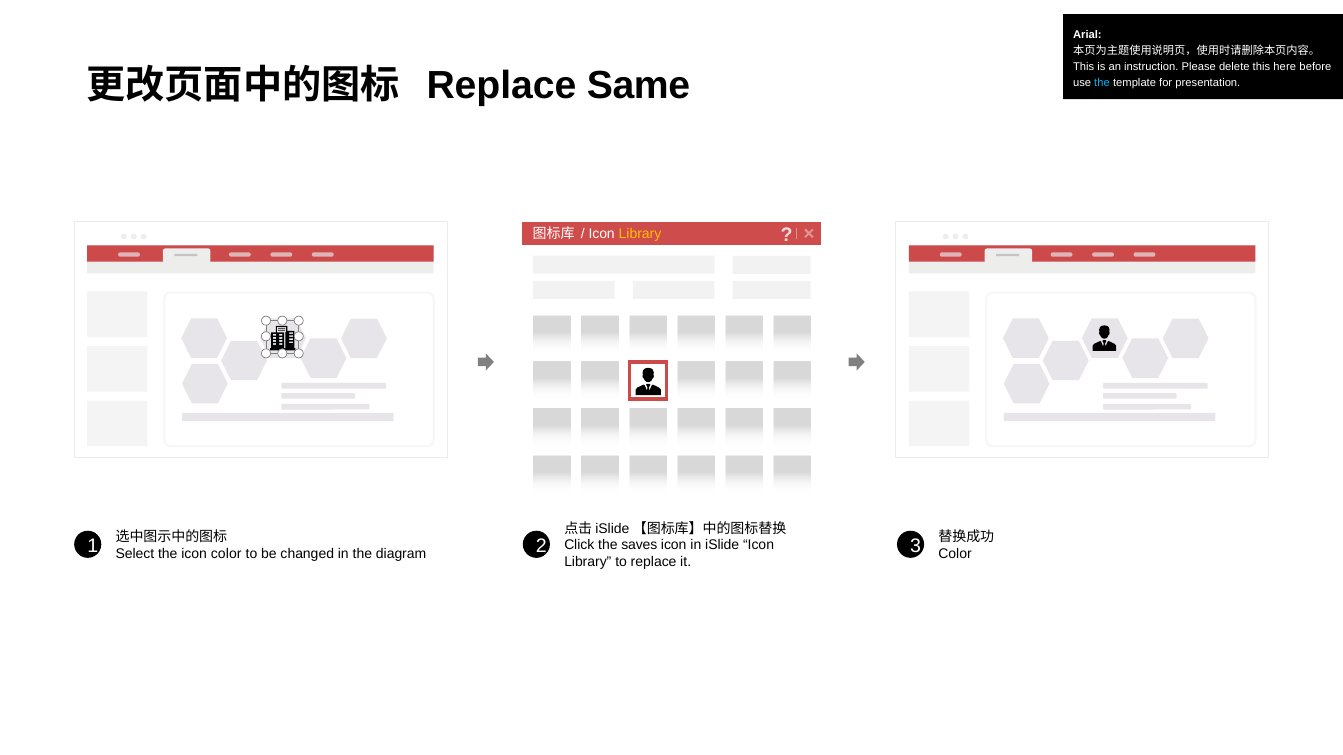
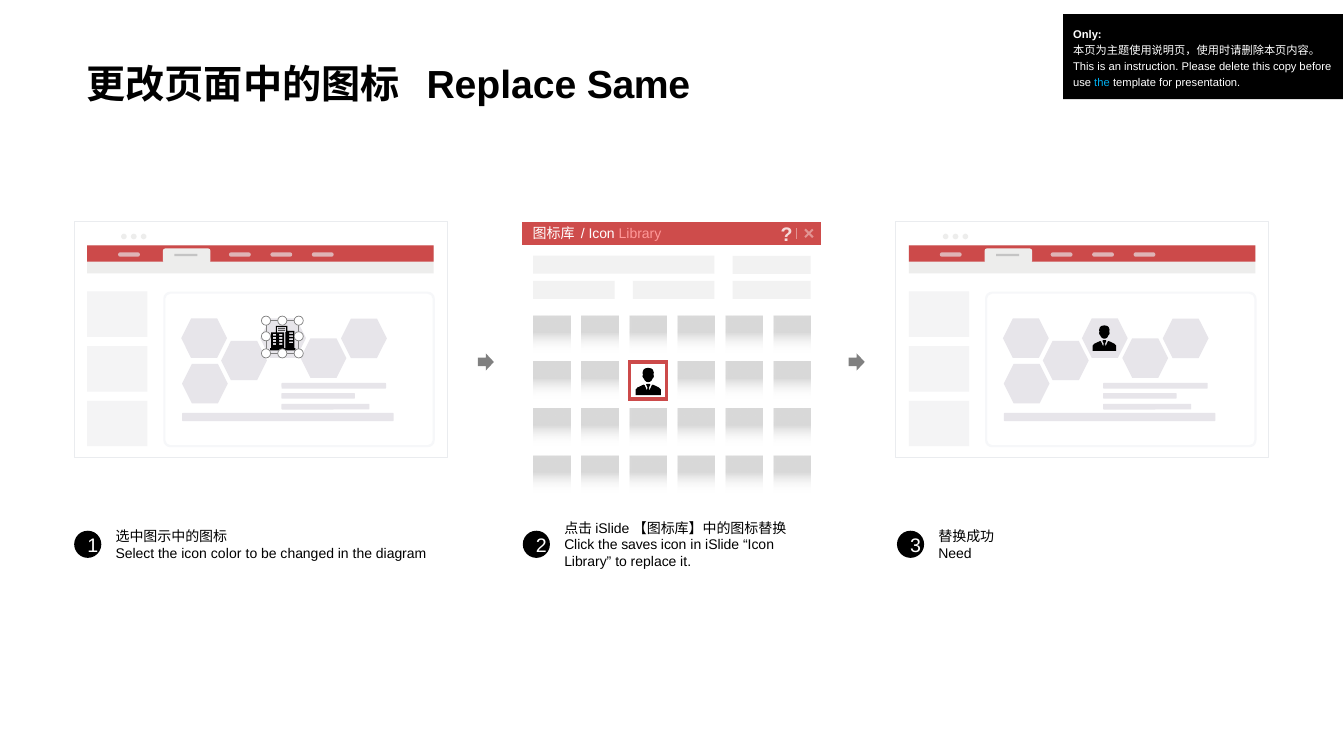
Arial: Arial -> Only
here: here -> copy
Library at (640, 235) colour: yellow -> pink
Color at (955, 554): Color -> Need
